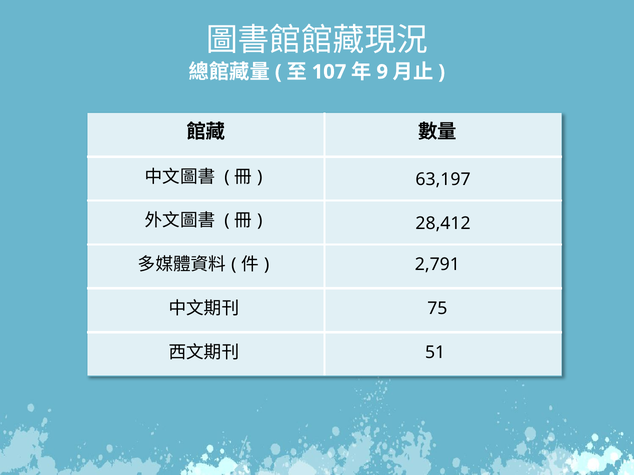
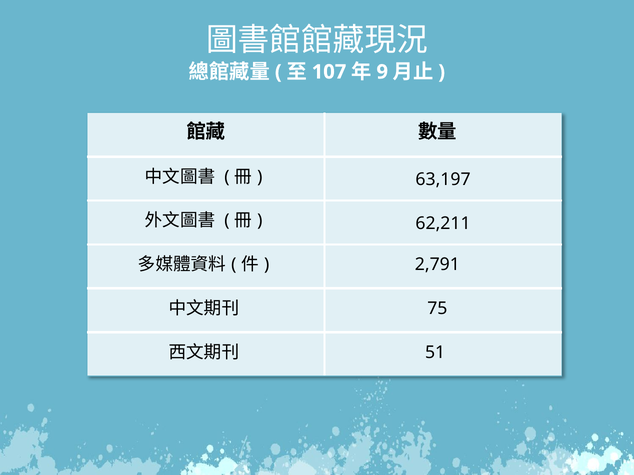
28,412: 28,412 -> 62,211
